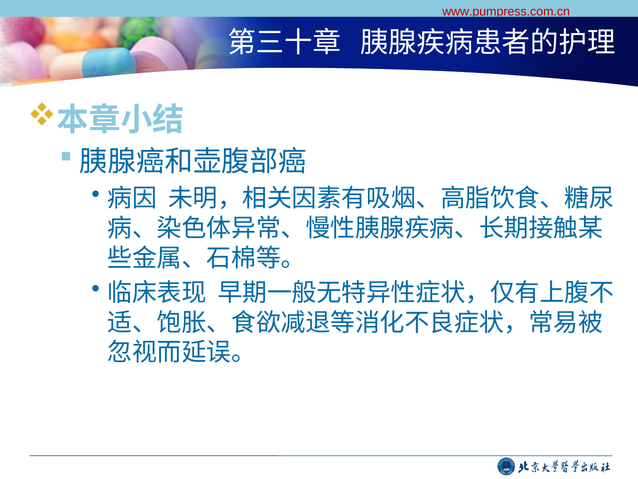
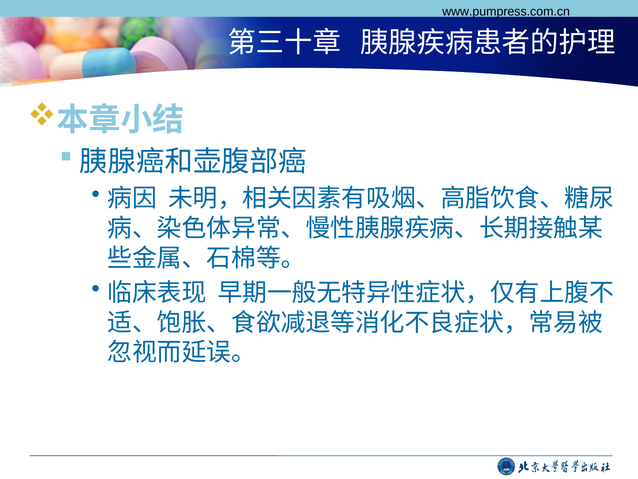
www.pumpress.com.cn colour: red -> black
